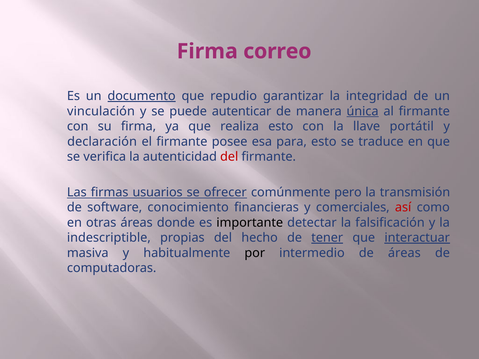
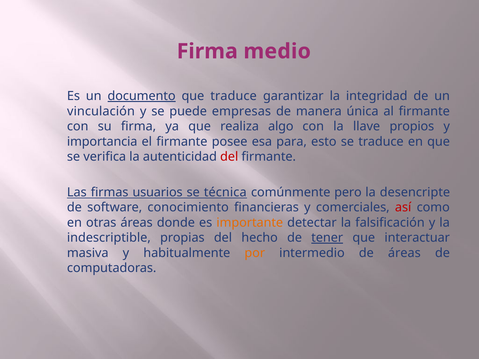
correo: correo -> medio
que repudio: repudio -> traduce
autenticar: autenticar -> empresas
única underline: present -> none
realiza esto: esto -> algo
portátil: portátil -> propios
declaración: declaración -> importancia
ofrecer: ofrecer -> técnica
transmisión: transmisión -> desencripte
importante colour: black -> orange
interactuar underline: present -> none
por colour: black -> orange
